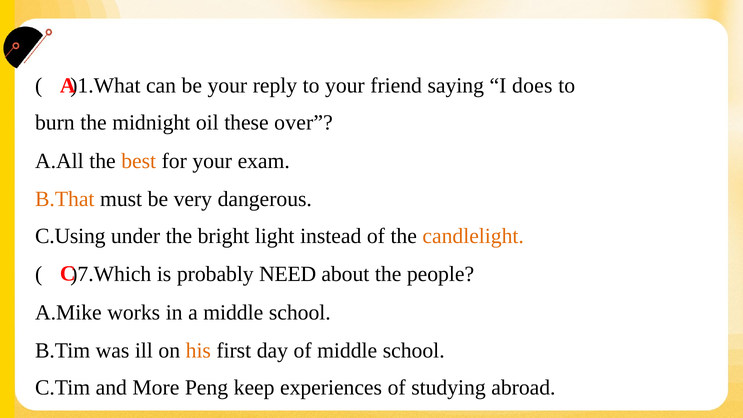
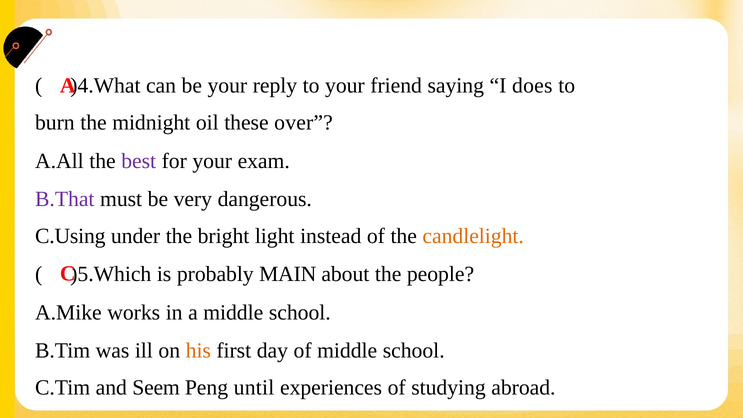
)1.What: )1.What -> )4.What
best colour: orange -> purple
B.That colour: orange -> purple
)7.Which: )7.Which -> )5.Which
NEED: NEED -> MAIN
More: More -> Seem
keep: keep -> until
